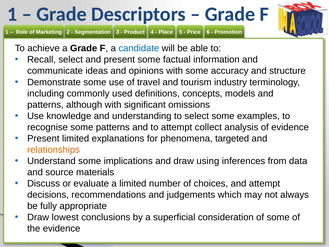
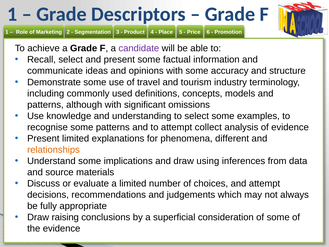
candidate colour: blue -> purple
targeted: targeted -> different
lowest: lowest -> raising
